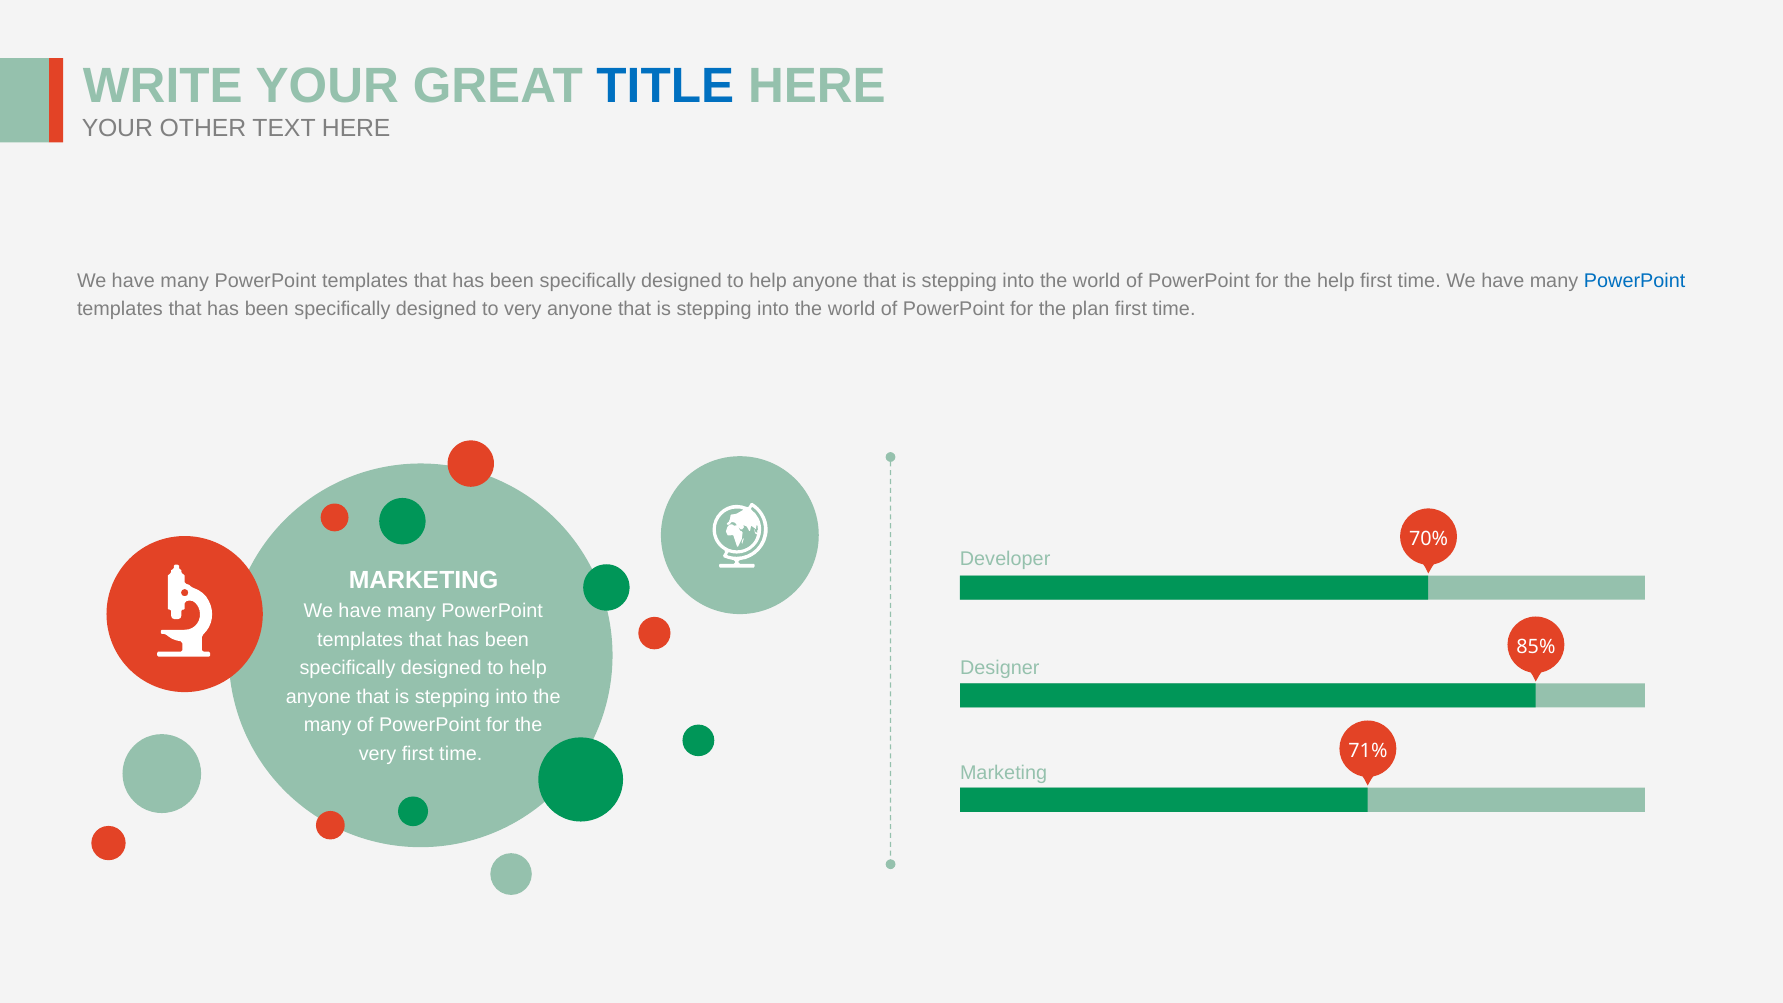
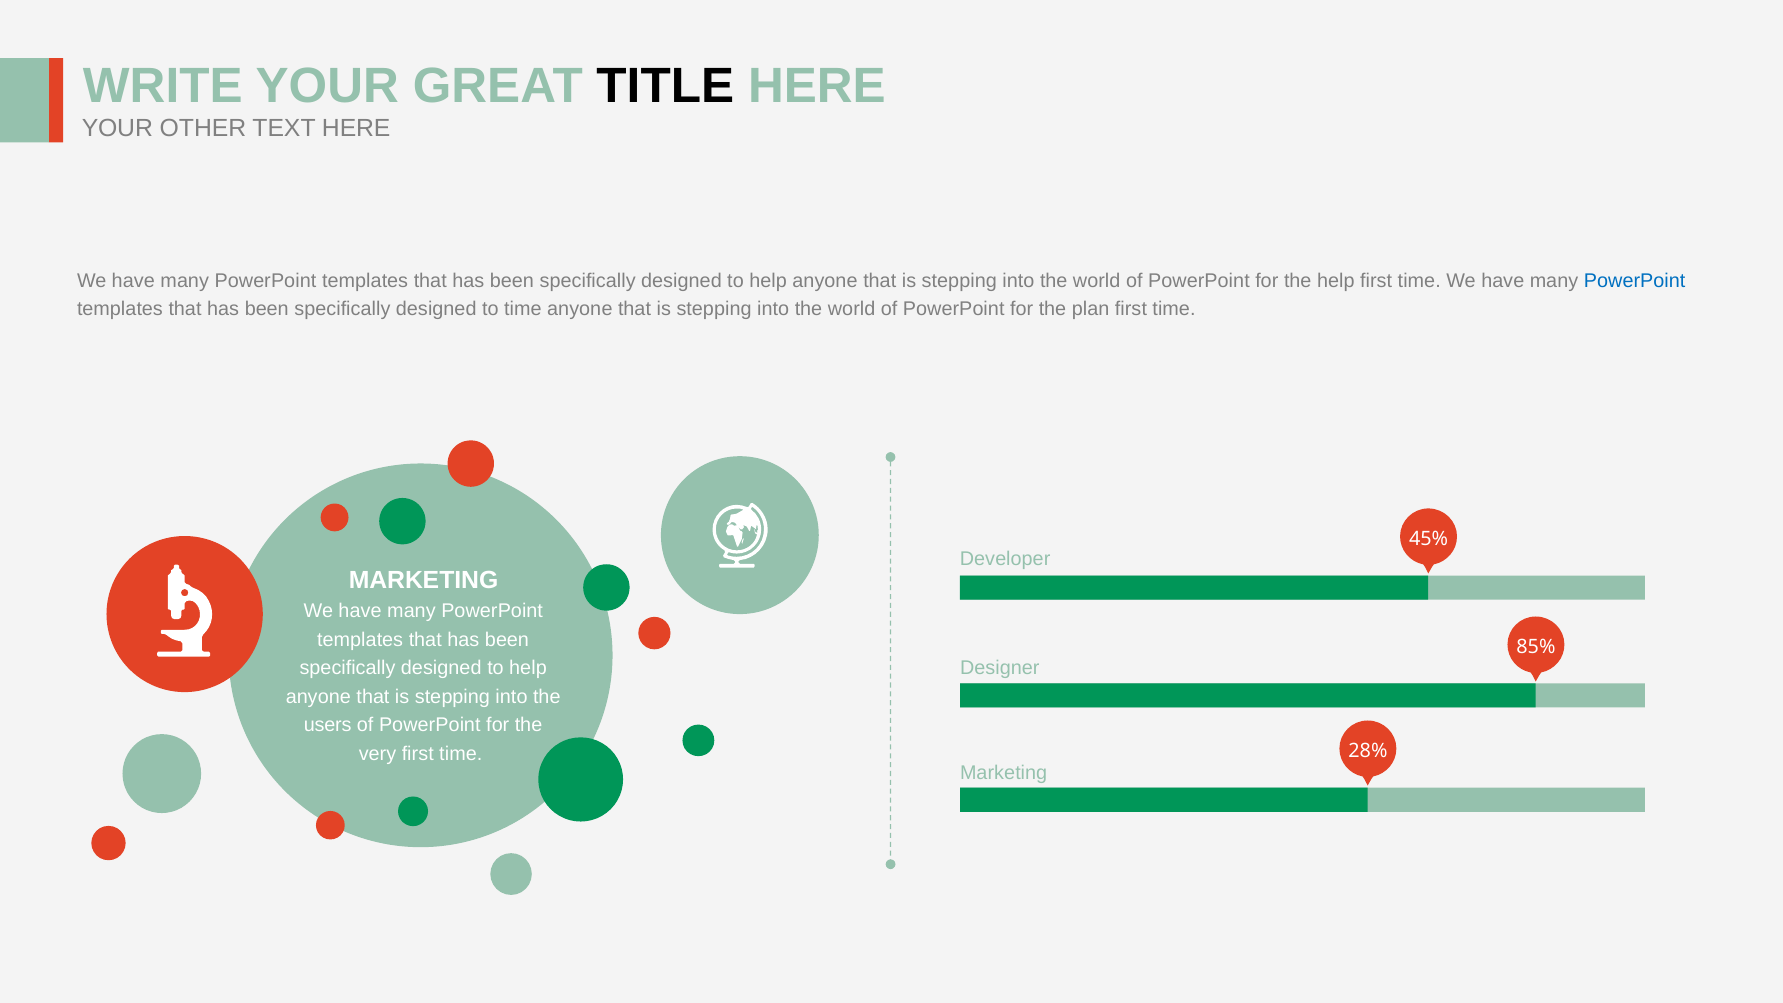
TITLE colour: blue -> black
to very: very -> time
70%: 70% -> 45%
many at (328, 725): many -> users
71%: 71% -> 28%
